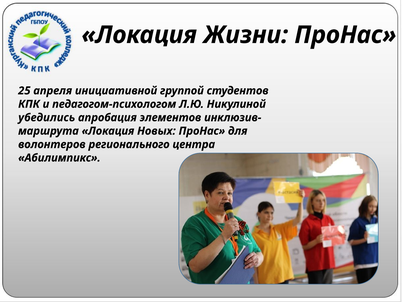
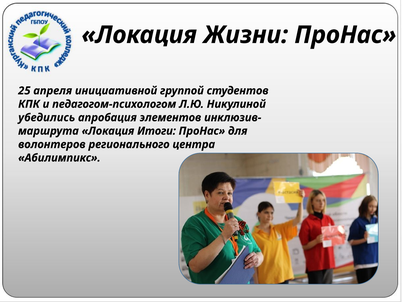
Новых: Новых -> Итоги
